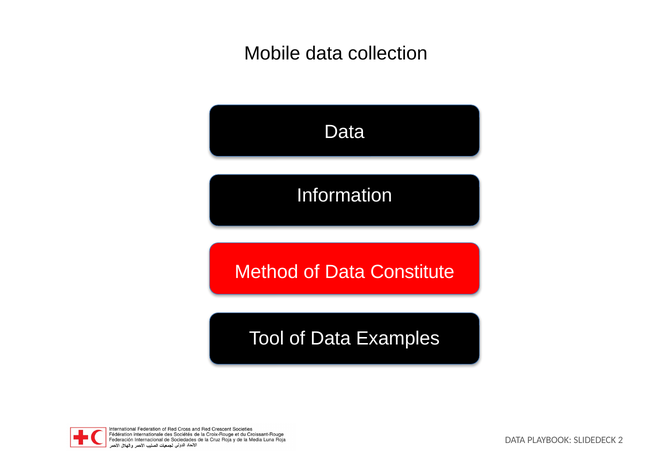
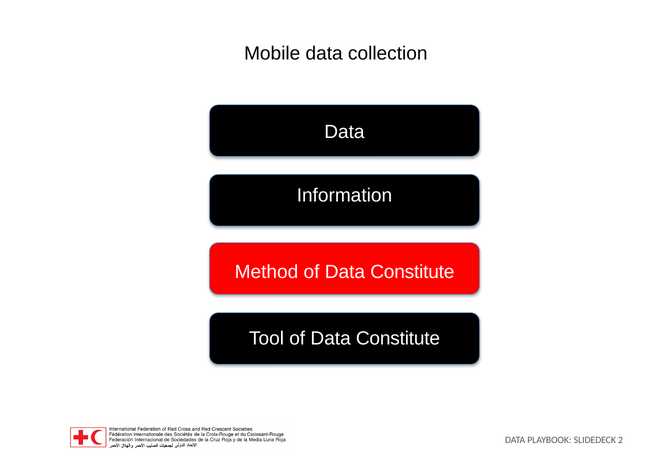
Tool of Data Examples: Examples -> Constitute
